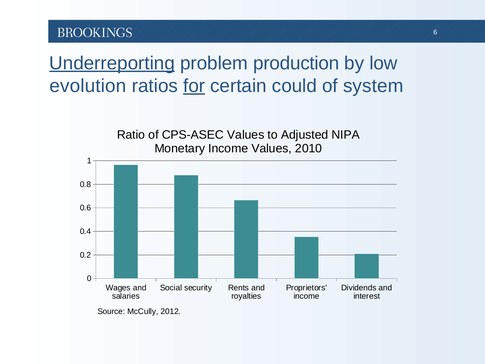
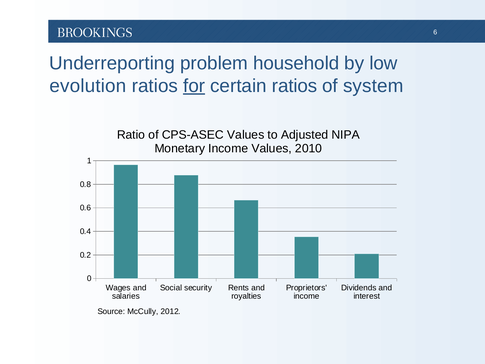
Underreporting underline: present -> none
production: production -> household
certain could: could -> ratios
